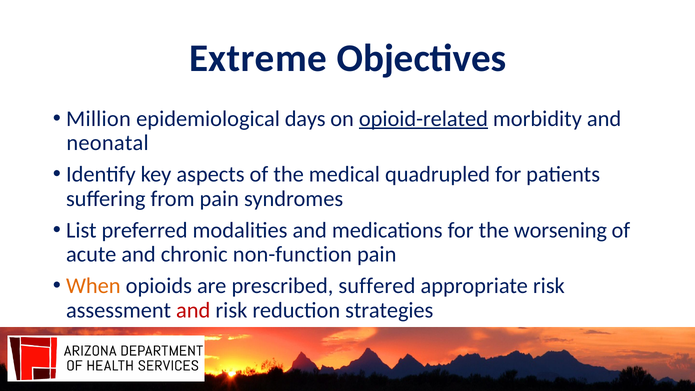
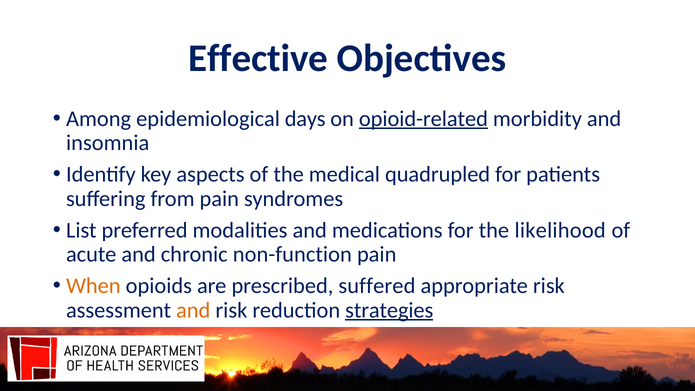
Extreme: Extreme -> Effective
Million: Million -> Among
neonatal: neonatal -> insomnia
worsening: worsening -> likelihood
and at (193, 310) colour: red -> orange
strategies underline: none -> present
